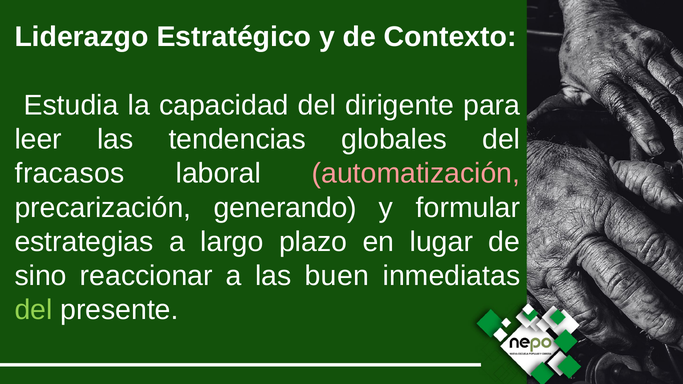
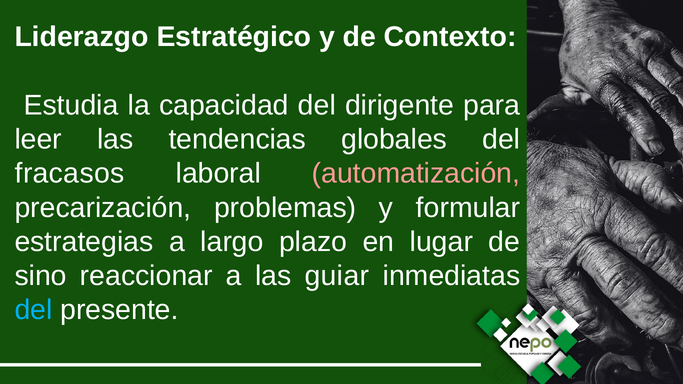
generando: generando -> problemas
buen: buen -> guiar
del at (33, 310) colour: light green -> light blue
